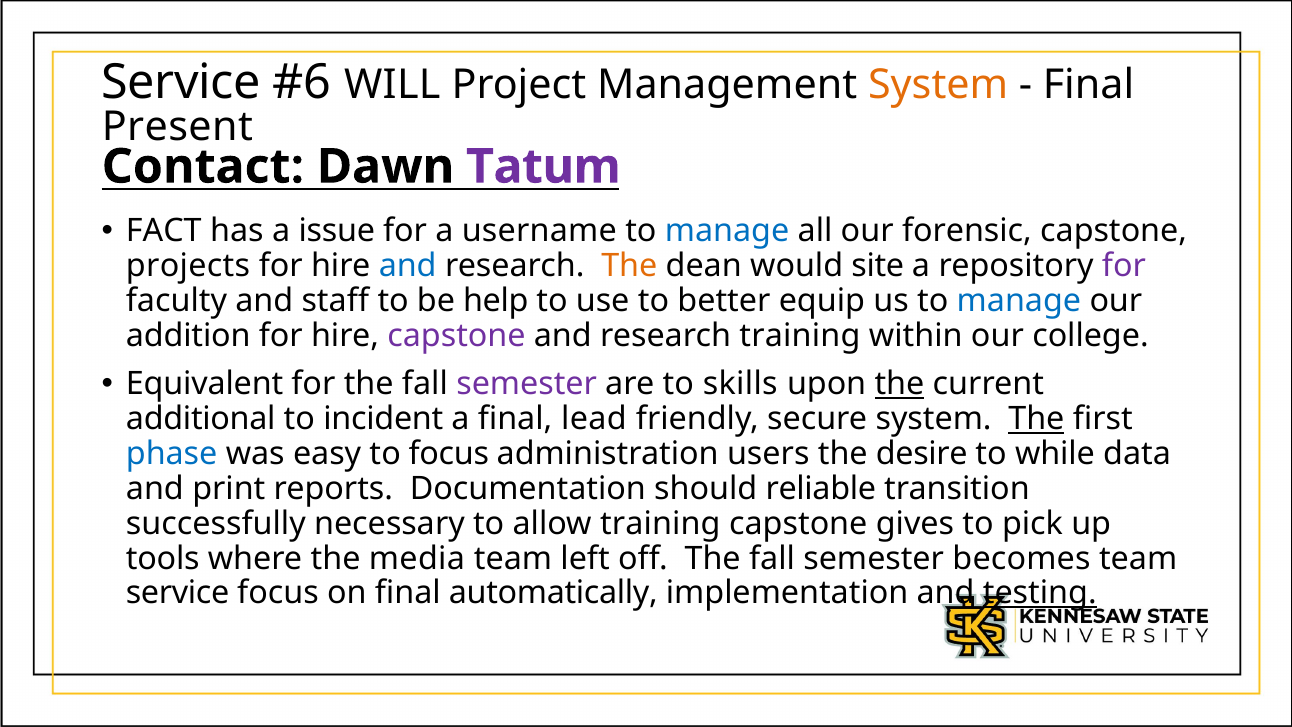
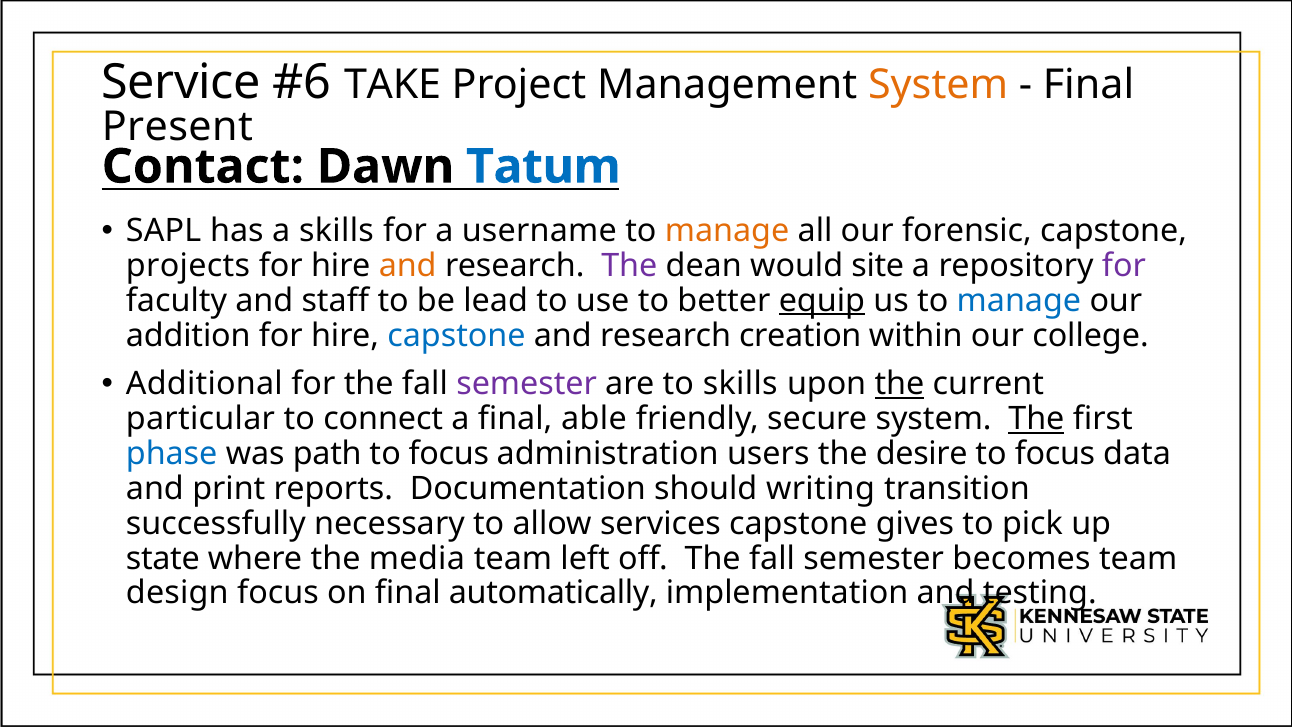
WILL: WILL -> TAKE
Tatum colour: purple -> blue
FACT: FACT -> SAPL
a issue: issue -> skills
manage at (727, 231) colour: blue -> orange
and at (408, 266) colour: blue -> orange
The at (629, 266) colour: orange -> purple
help: help -> lead
equip underline: none -> present
capstone at (456, 335) colour: purple -> blue
research training: training -> creation
Equivalent: Equivalent -> Additional
additional: additional -> particular
incident: incident -> connect
lead: lead -> able
easy: easy -> path
while at (1055, 453): while -> focus
reliable: reliable -> writing
allow training: training -> services
tools: tools -> state
service at (178, 593): service -> design
testing underline: present -> none
